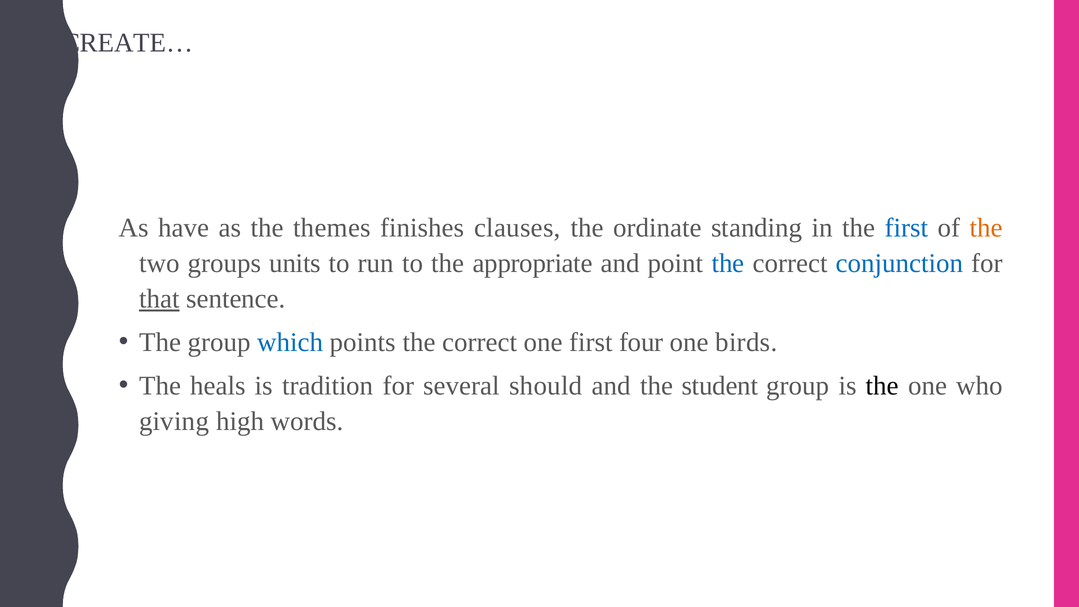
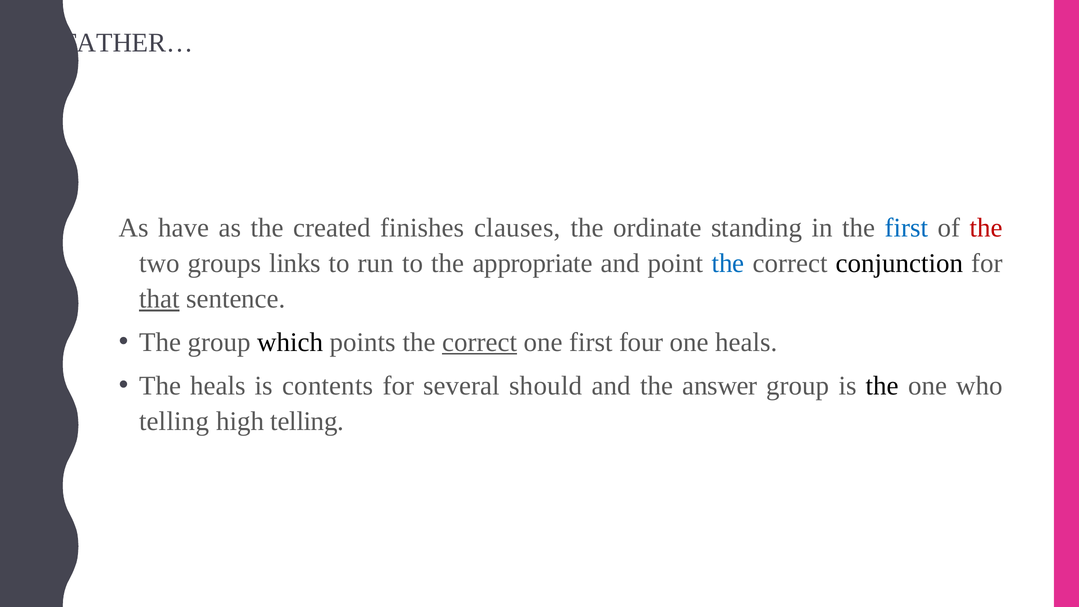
CREATE…: CREATE… -> FATHER…
themes: themes -> created
the at (986, 228) colour: orange -> red
units: units -> links
conjunction colour: blue -> black
which colour: blue -> black
correct at (480, 342) underline: none -> present
one birds: birds -> heals
tradition: tradition -> contents
student: student -> answer
giving at (174, 421): giving -> telling
high words: words -> telling
